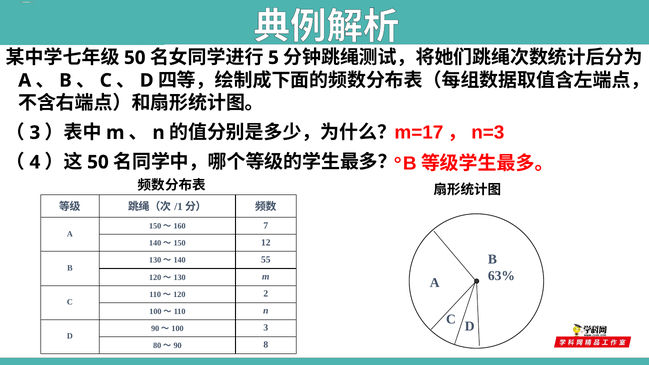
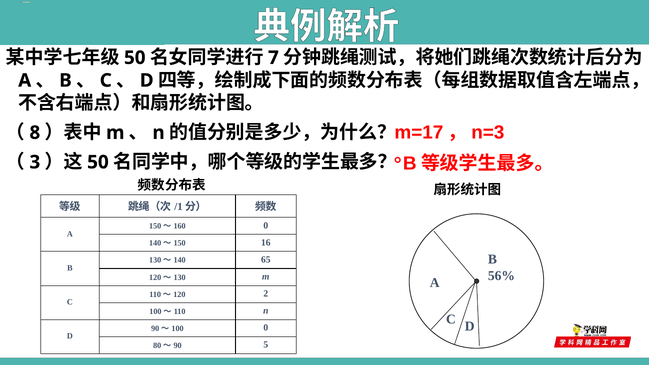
5: 5 -> 7
3 at (35, 133): 3 -> 8
4: 4 -> 3
7 at (266, 225): 7 -> 0
12: 12 -> 16
55: 55 -> 65
63%: 63% -> 56%
3 at (266, 328): 3 -> 0
8: 8 -> 5
